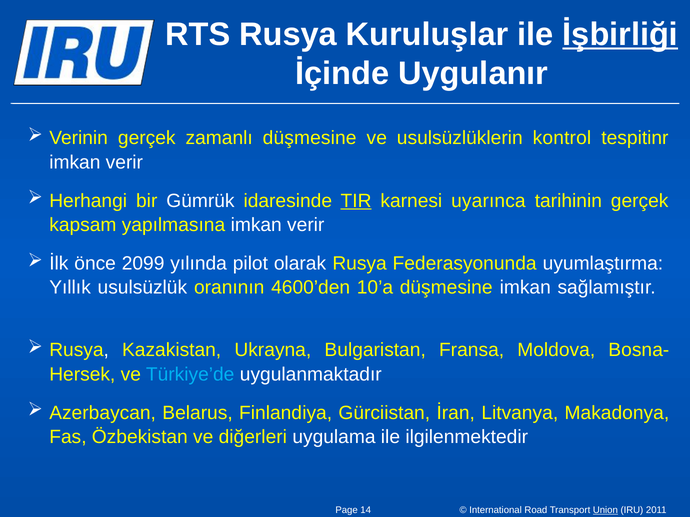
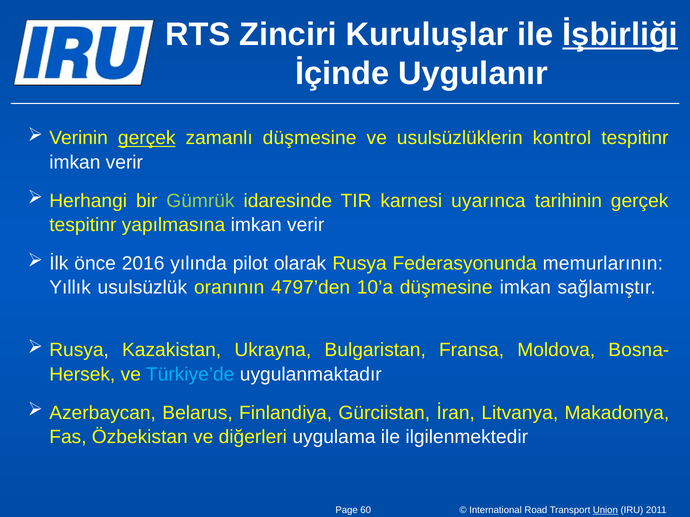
RTS Rusya: Rusya -> Zinciri
gerçek at (147, 138) underline: none -> present
Gümrük colour: white -> light green
TIR underline: present -> none
kapsam at (83, 225): kapsam -> tespitinr
2099: 2099 -> 2016
uyumlaştırma: uyumlaştırma -> memurlarının
4600’den: 4600’den -> 4797’den
14: 14 -> 60
